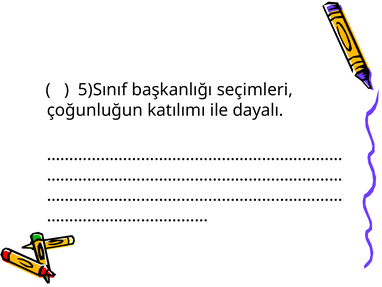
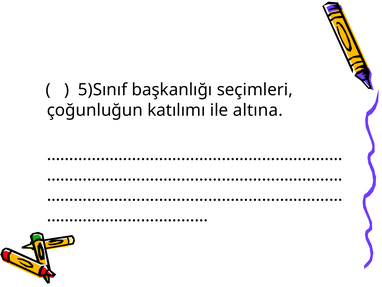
dayalı: dayalı -> altına
